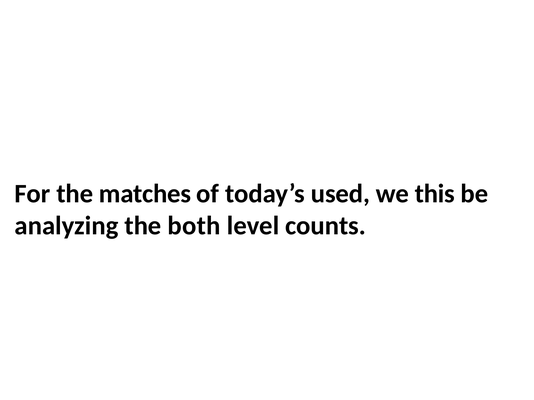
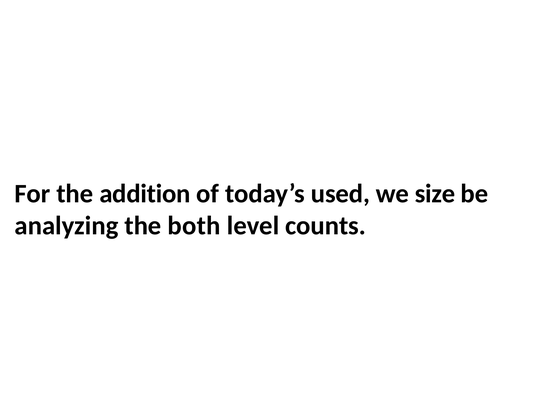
matches: matches -> addition
this: this -> size
